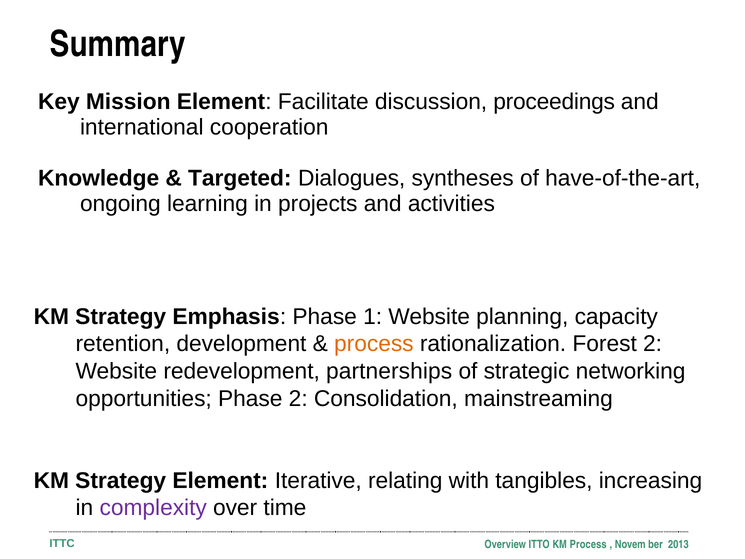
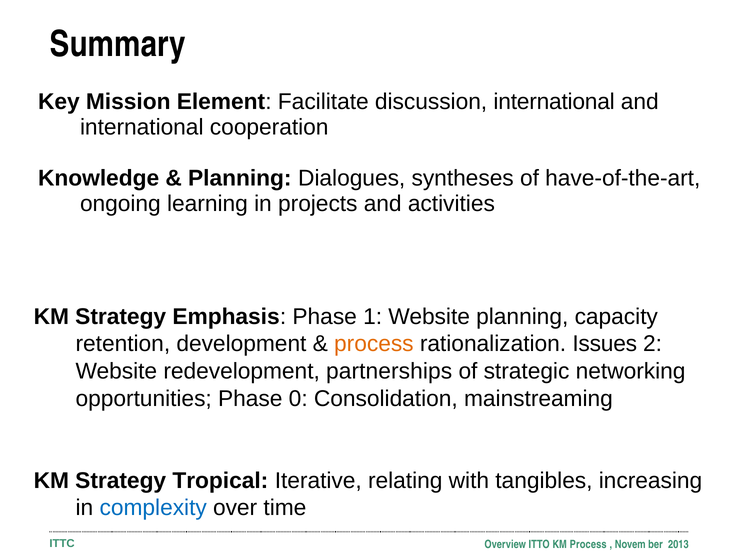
discussion proceedings: proceedings -> international
Targeted at (240, 178): Targeted -> Planning
Forest: Forest -> Issues
Phase 2: 2 -> 0
Strategy Element: Element -> Tropical
complexity colour: purple -> blue
